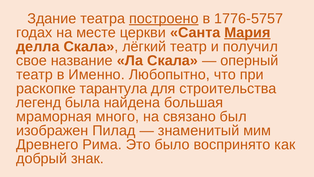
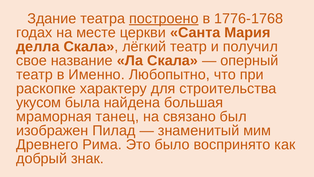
1776-5757: 1776-5757 -> 1776-1768
Мария underline: present -> none
тарантула: тарантула -> характеру
легенд: легенд -> укусом
много: много -> танец
